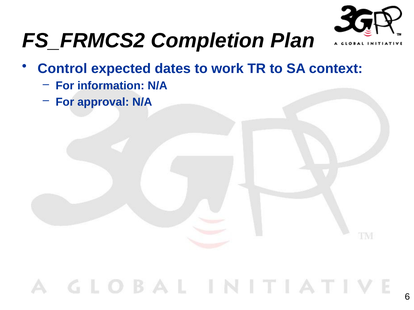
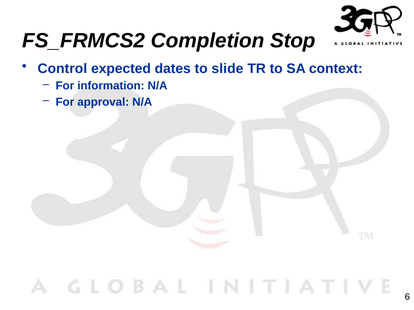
Plan: Plan -> Stop
work: work -> slide
